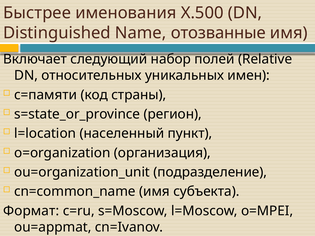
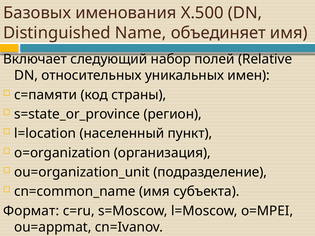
Быстрее: Быстрее -> Базовых
отозванные: отозванные -> объединяет
